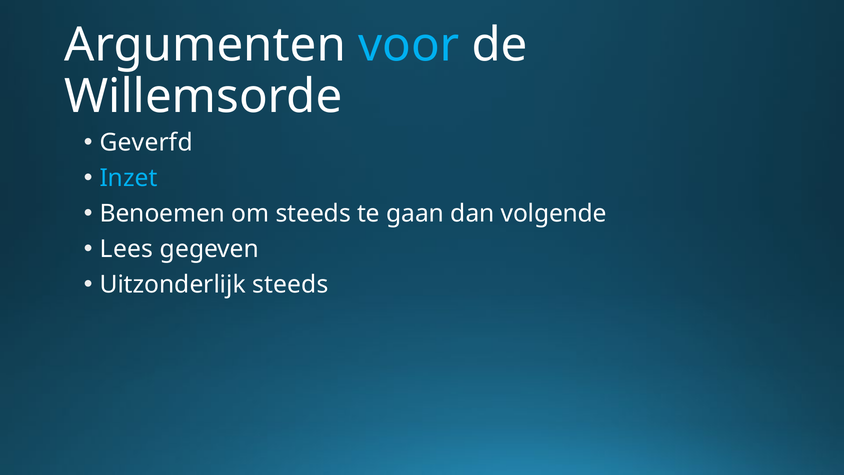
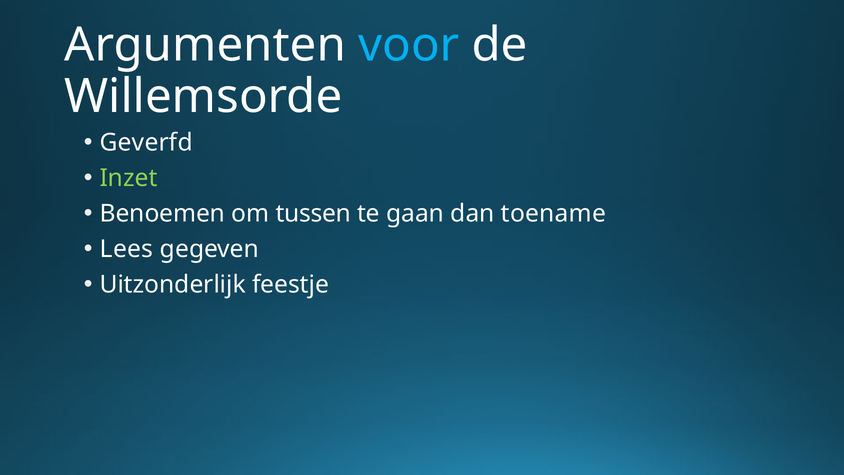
Inzet colour: light blue -> light green
om steeds: steeds -> tussen
volgende: volgende -> toename
Uitzonderlijk steeds: steeds -> feestje
